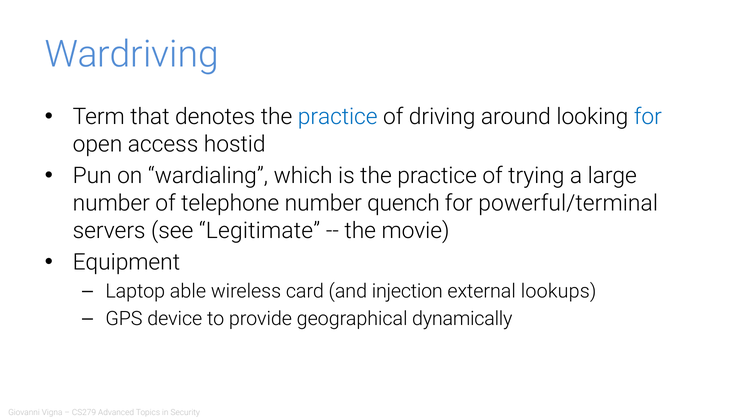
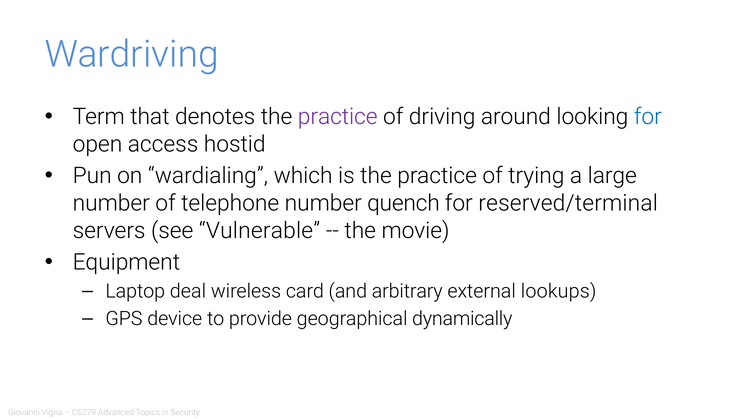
practice at (338, 117) colour: blue -> purple
powerful/terminal: powerful/terminal -> reserved/terminal
Legitimate: Legitimate -> Vulnerable
able: able -> deal
injection: injection -> arbitrary
